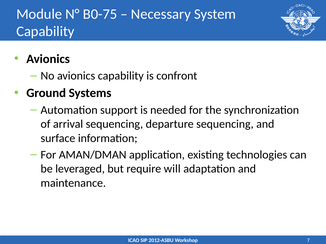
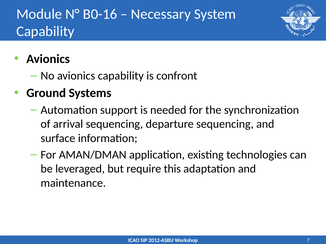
B0-75: B0-75 -> B0-16
will: will -> this
